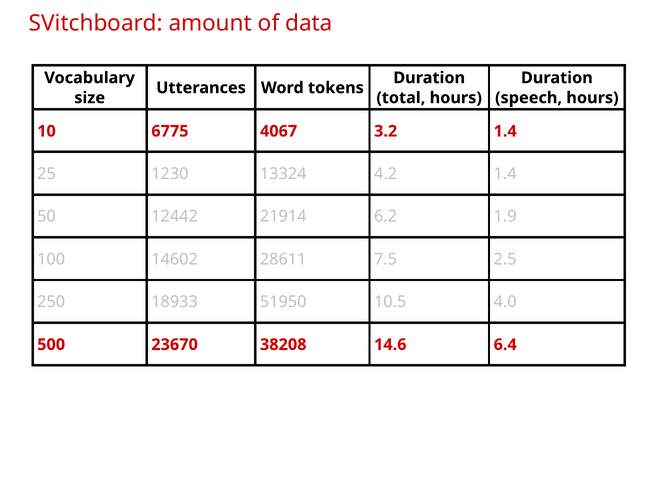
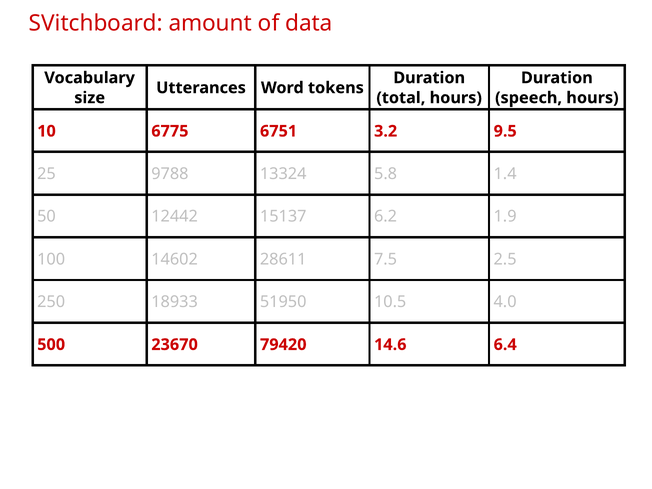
4067: 4067 -> 6751
3.2 1.4: 1.4 -> 9.5
1230: 1230 -> 9788
4.2: 4.2 -> 5.8
21914: 21914 -> 15137
38208: 38208 -> 79420
